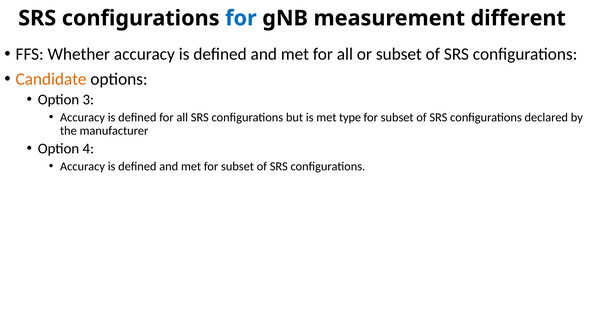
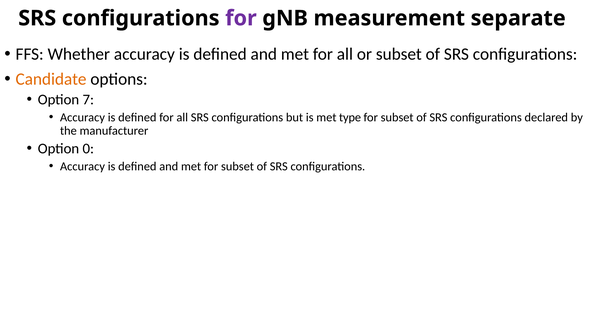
for at (241, 18) colour: blue -> purple
different: different -> separate
3: 3 -> 7
4: 4 -> 0
